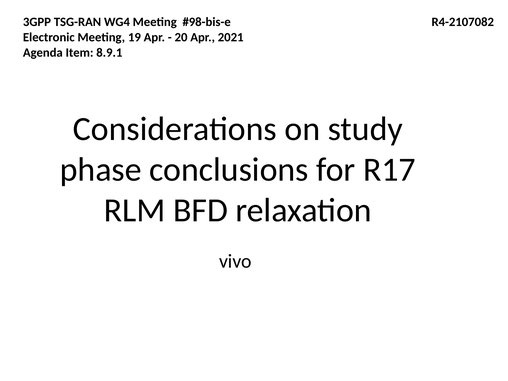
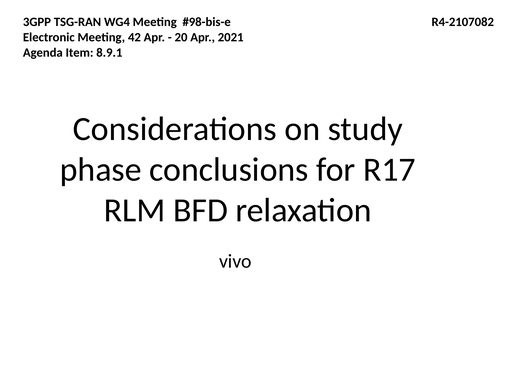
19: 19 -> 42
